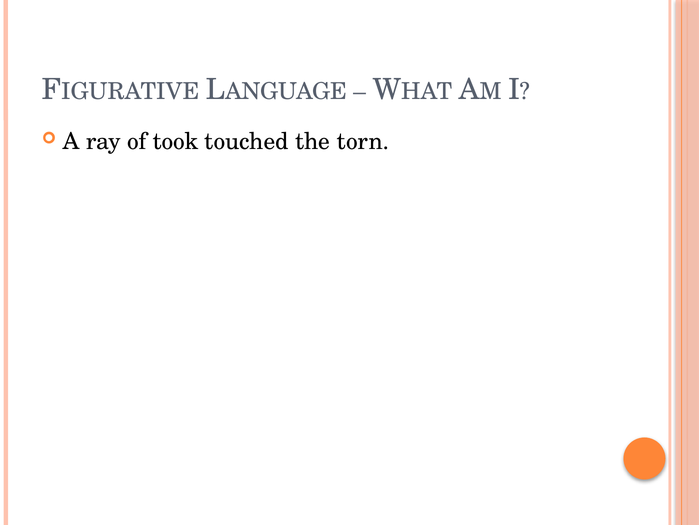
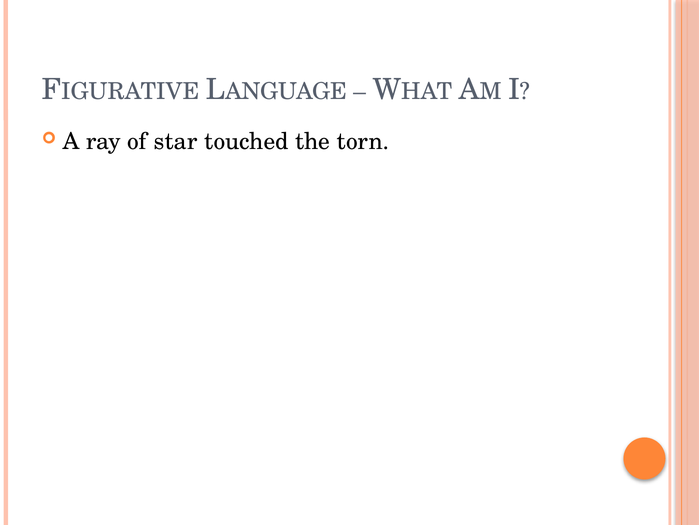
took: took -> star
